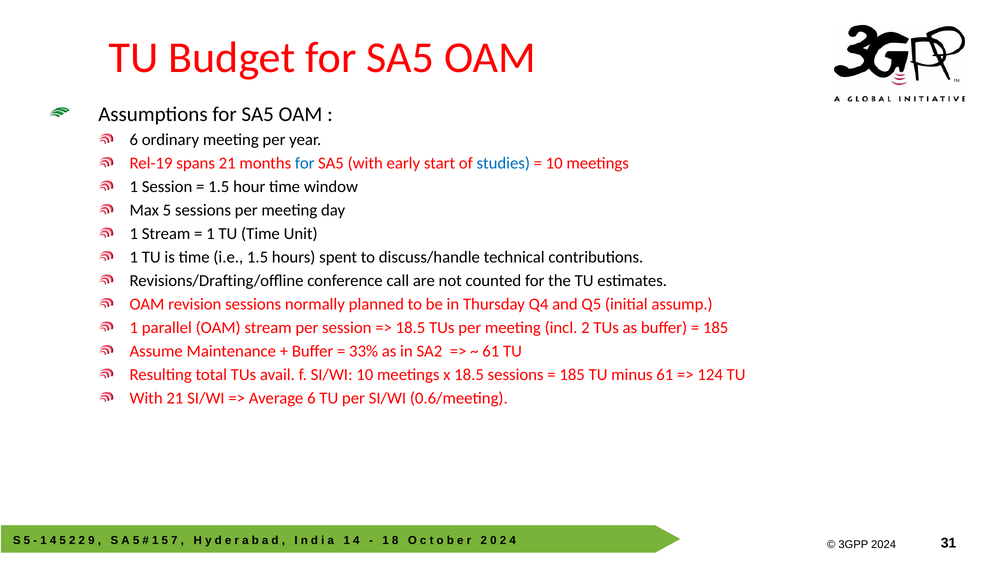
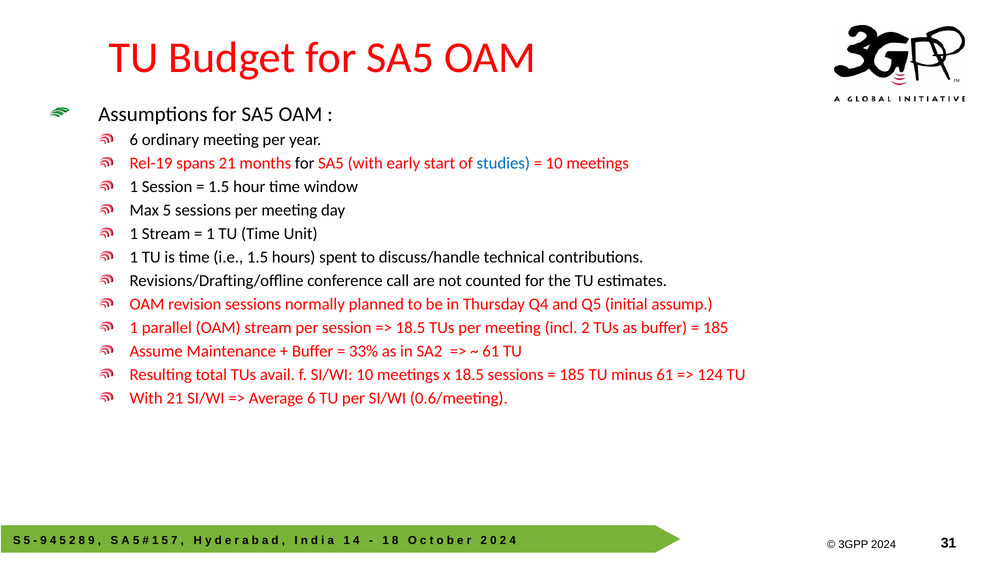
for at (305, 164) colour: blue -> black
1 at (44, 541): 1 -> 9
2 2: 2 -> 8
